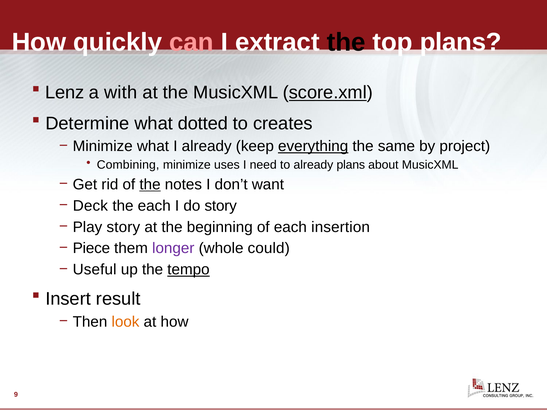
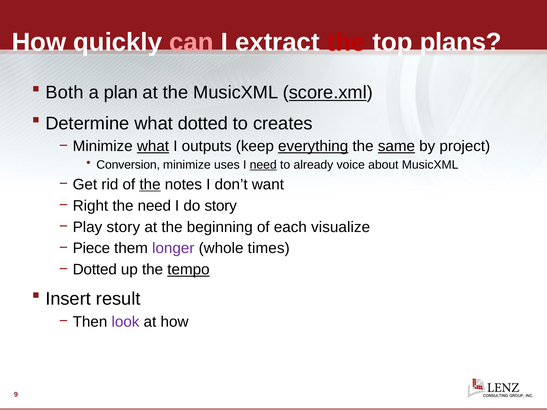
the at (346, 42) colour: black -> red
Lenz: Lenz -> Both
with: with -> plan
what at (153, 146) underline: none -> present
I already: already -> outputs
same underline: none -> present
Combining: Combining -> Conversion
need at (263, 165) underline: none -> present
already plans: plans -> voice
Deck: Deck -> Right
the each: each -> need
insertion: insertion -> visualize
could: could -> times
Useful at (95, 270): Useful -> Dotted
look colour: orange -> purple
